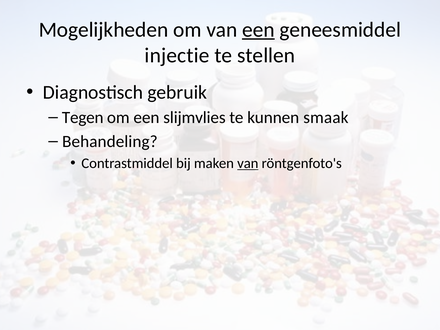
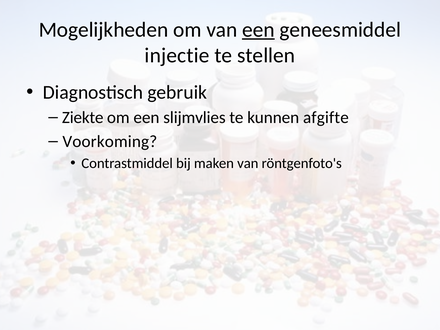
Tegen: Tegen -> Ziekte
smaak: smaak -> afgifte
Behandeling: Behandeling -> Voorkoming
van at (248, 163) underline: present -> none
